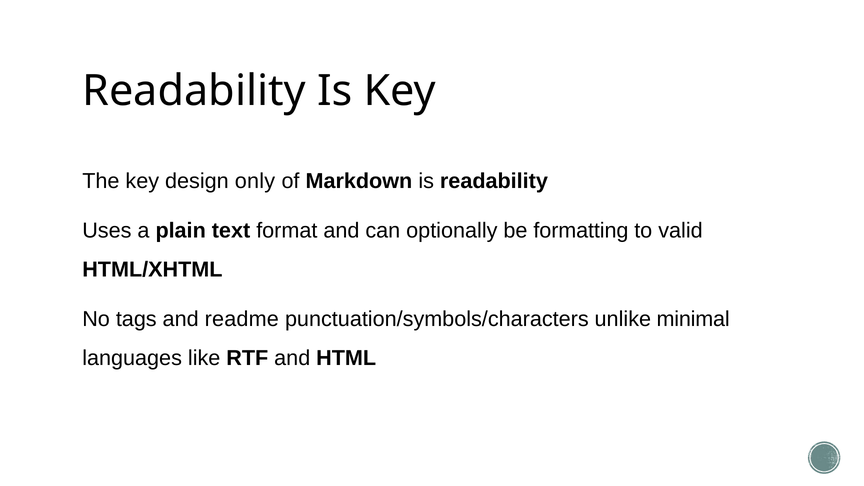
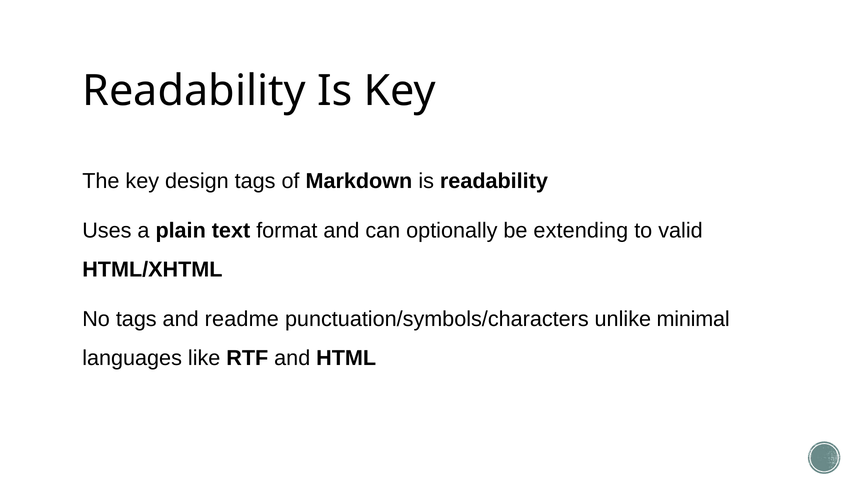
design only: only -> tags
formatting: formatting -> extending
